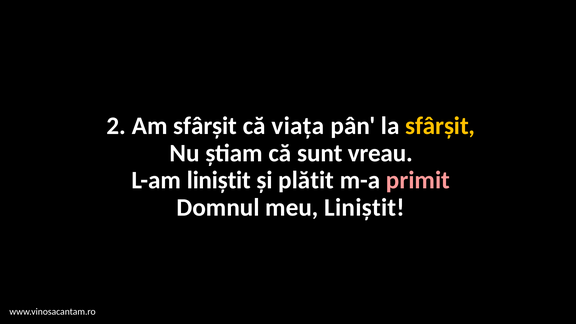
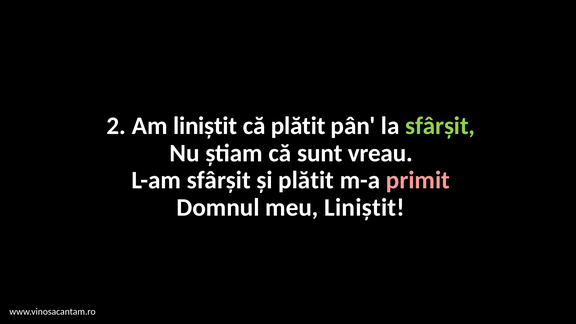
Am sfârșit: sfârșit -> liniștit
că viața: viața -> plătit
sfârșit at (440, 126) colour: yellow -> light green
L-am liniștit: liniștit -> sfârșit
